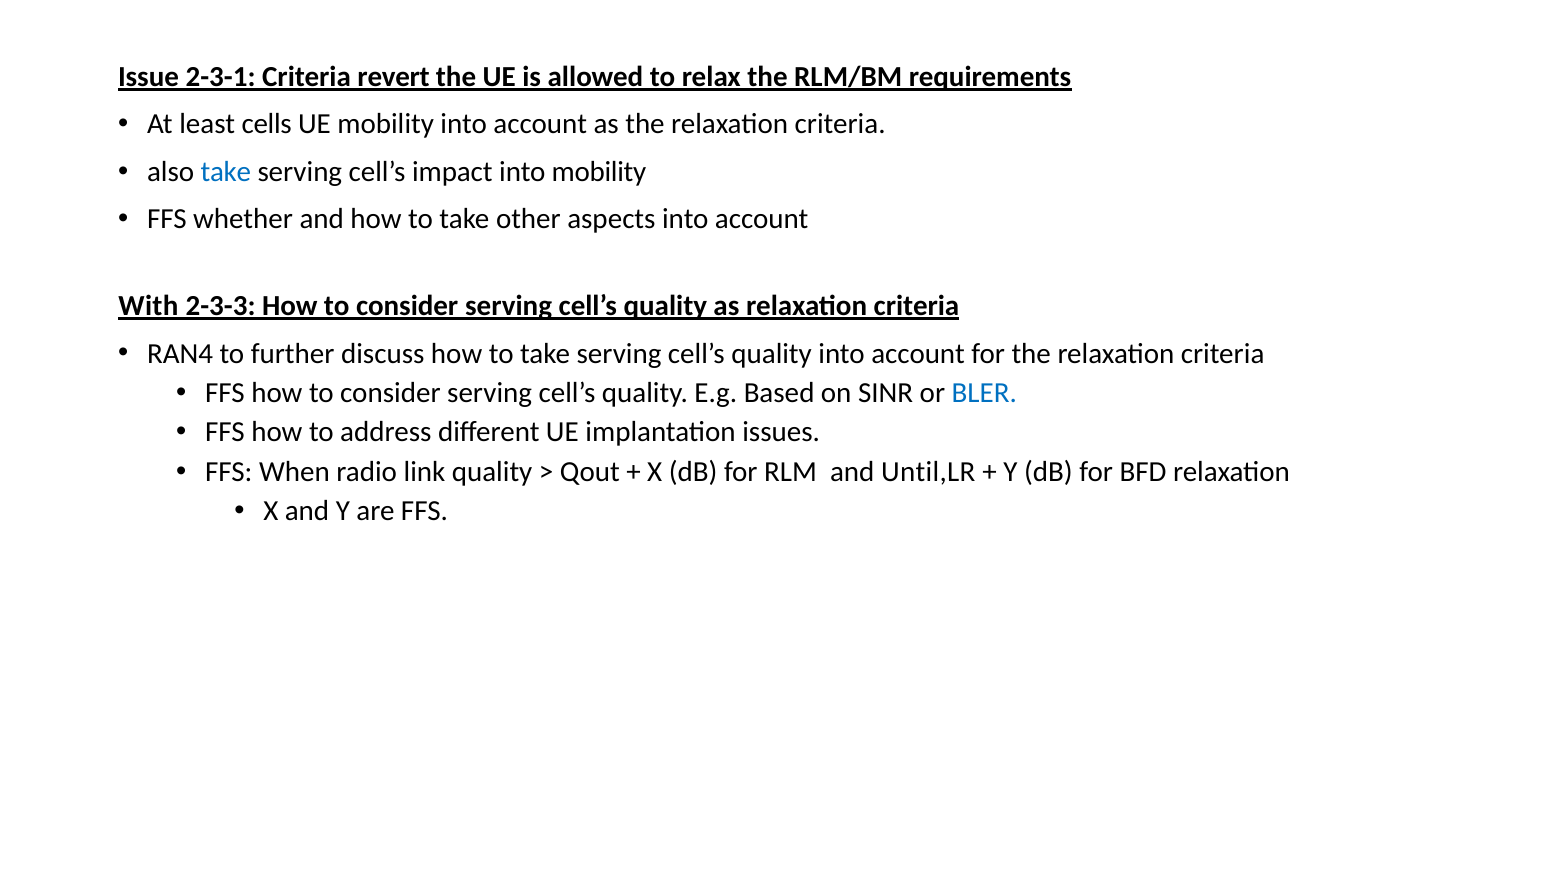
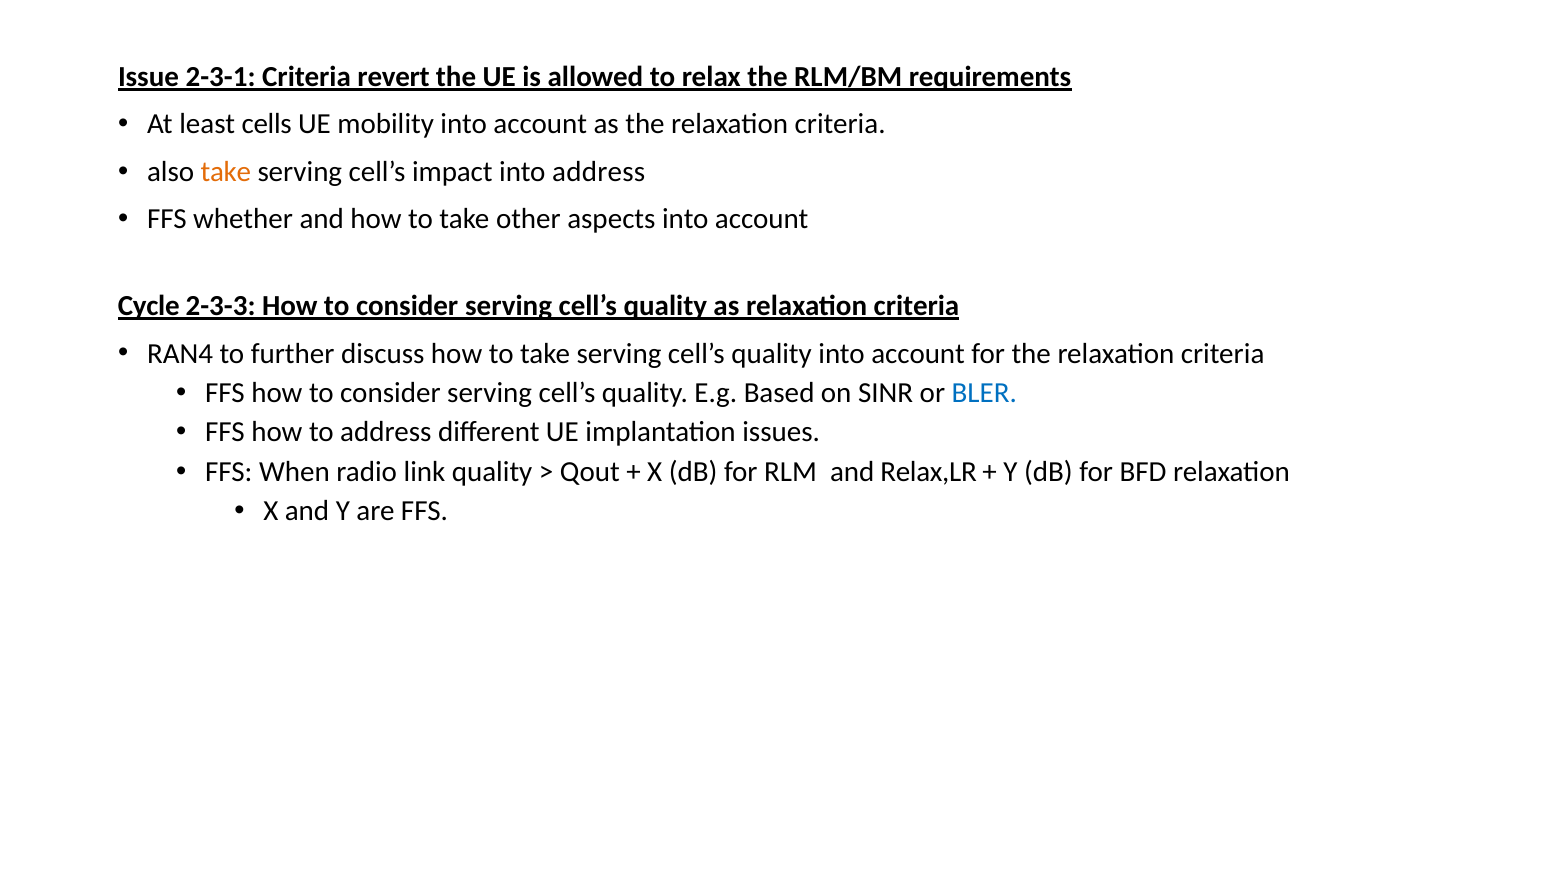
take at (226, 172) colour: blue -> orange
into mobility: mobility -> address
With: With -> Cycle
Until,LR: Until,LR -> Relax,LR
